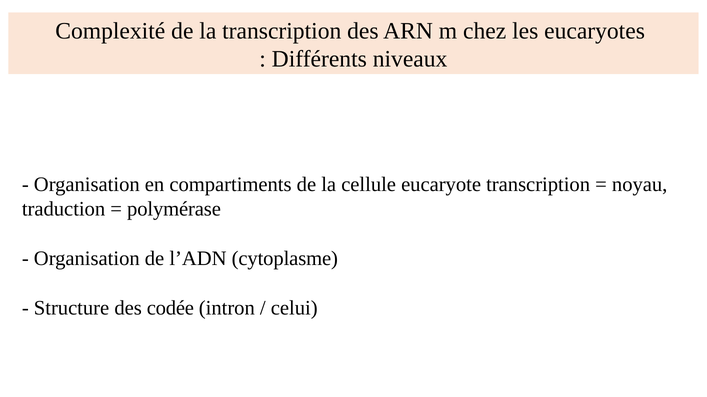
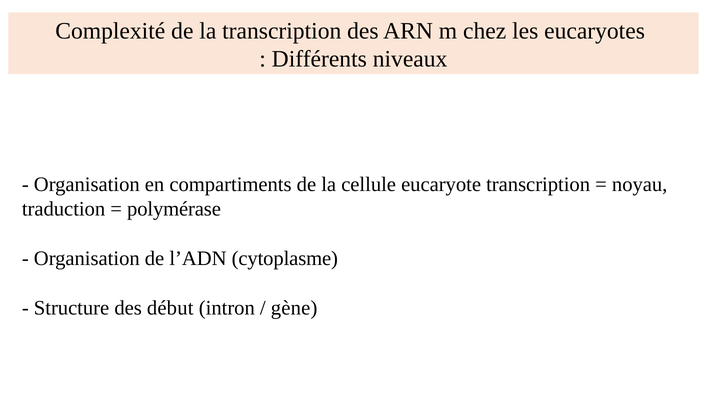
codée: codée -> début
celui: celui -> gène
